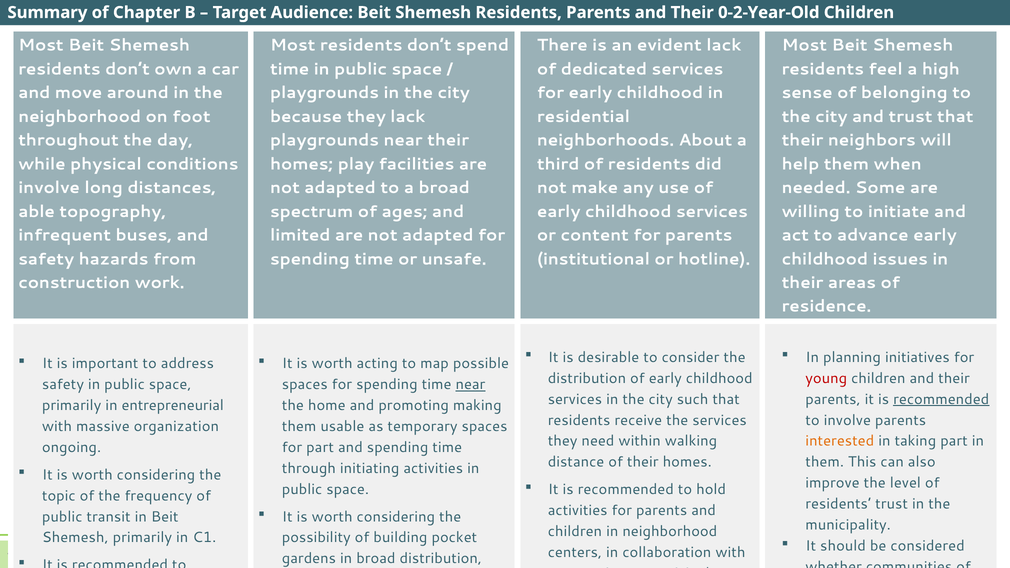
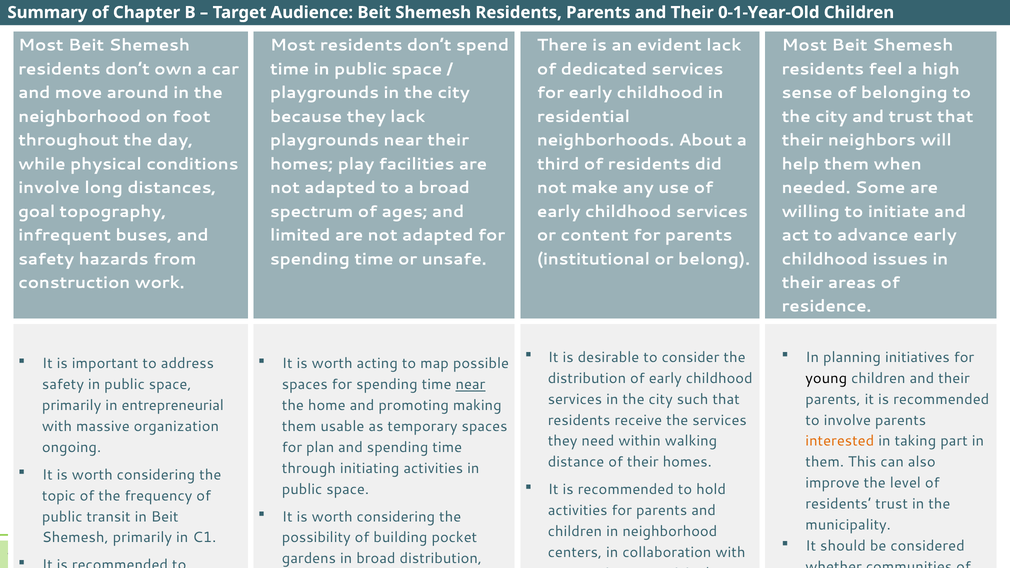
0-2-Year-Old: 0-2-Year-Old -> 0-1-Year-Old
able: able -> goal
hotline: hotline -> belong
young colour: red -> black
recommended at (941, 399) underline: present -> none
for part: part -> plan
